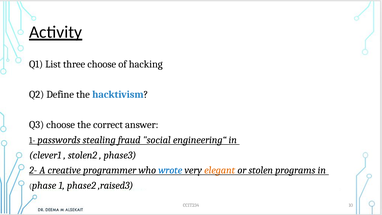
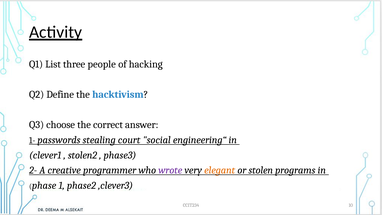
three choose: choose -> people
fraud: fraud -> court
wrote colour: blue -> purple
,raised3: ,raised3 -> ,clever3
